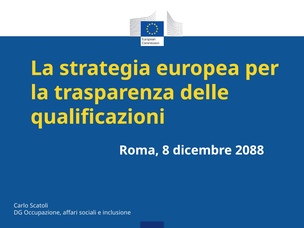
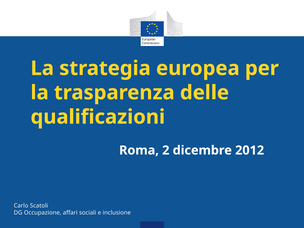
8: 8 -> 2
2088: 2088 -> 2012
